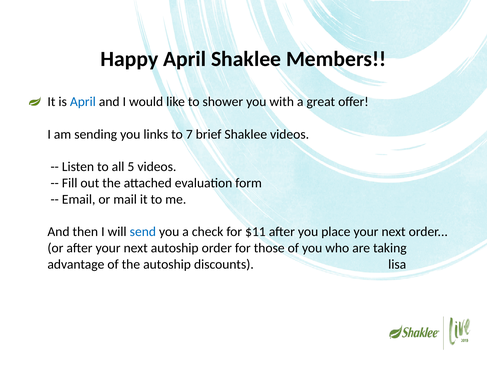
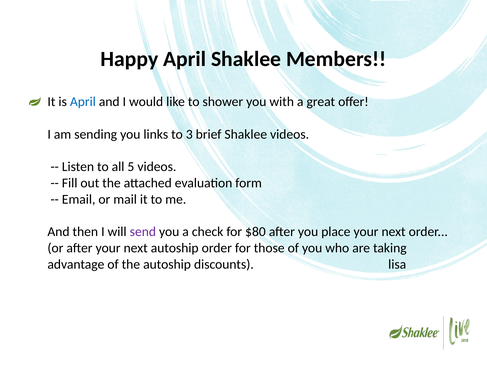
7: 7 -> 3
send colour: blue -> purple
$11: $11 -> $80
